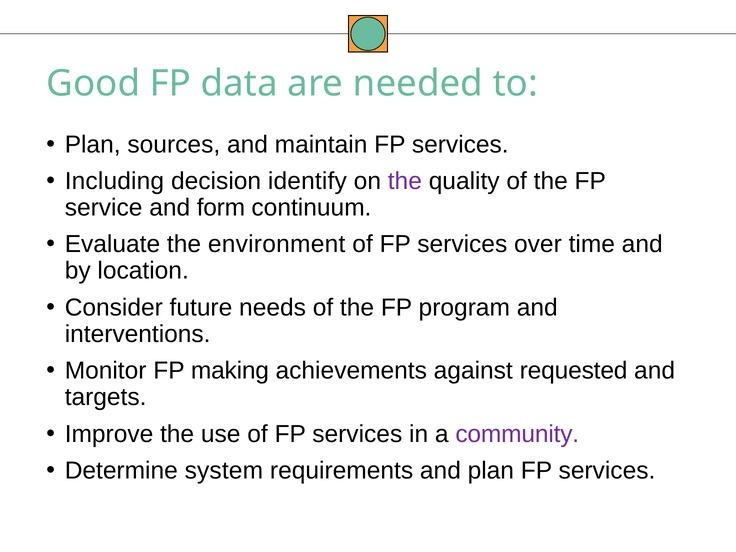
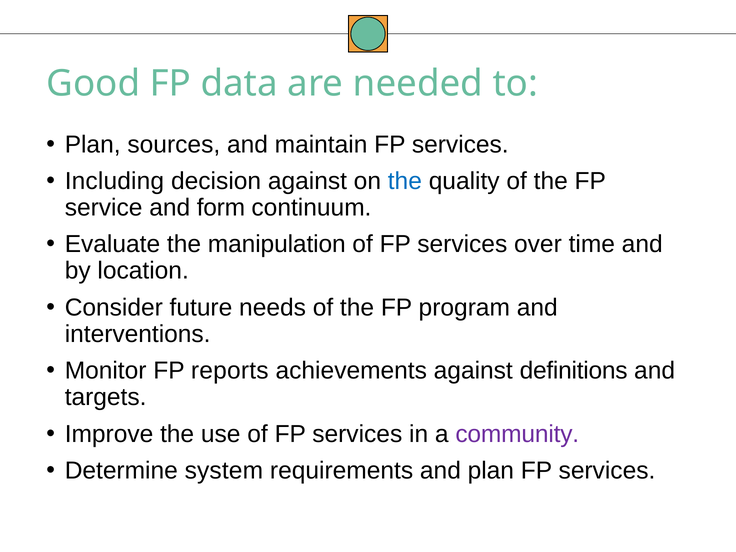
decision identify: identify -> against
the at (405, 181) colour: purple -> blue
environment: environment -> manipulation
making: making -> reports
requested: requested -> definitions
